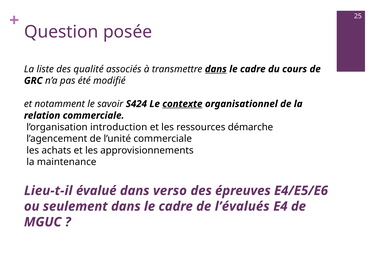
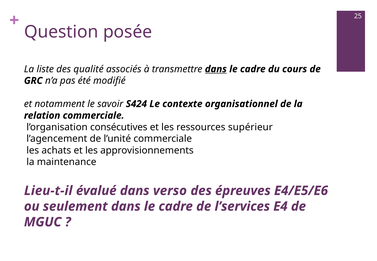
contexte underline: present -> none
introduction: introduction -> consécutives
démarche: démarche -> supérieur
l’évalués: l’évalués -> l’services
